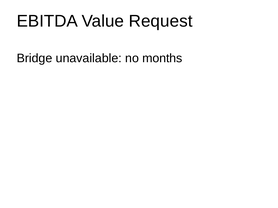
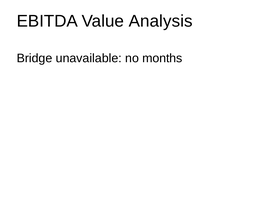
Request: Request -> Analysis
